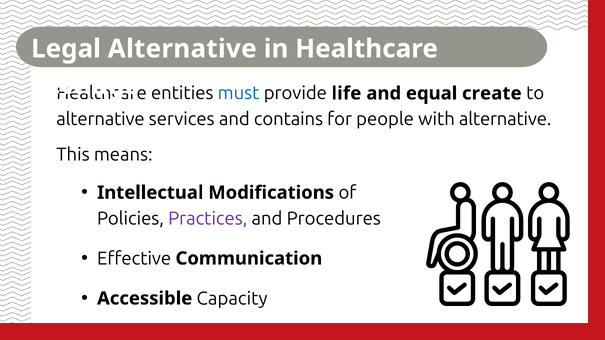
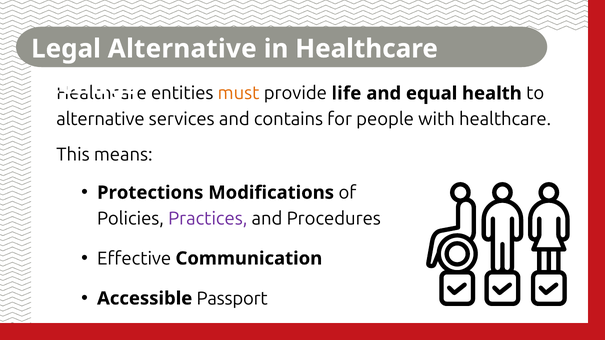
must colour: blue -> orange
create: create -> health
with alternative: alternative -> healthcare
Intellectual: Intellectual -> Protections
Capacity: Capacity -> Passport
